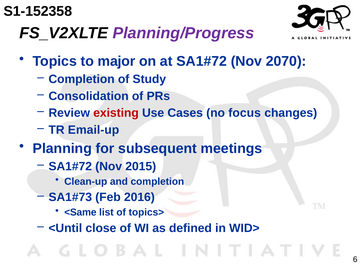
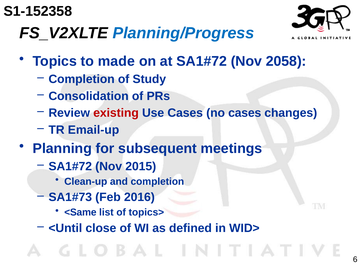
Planning/Progress colour: purple -> blue
major: major -> made
2070: 2070 -> 2058
no focus: focus -> cases
